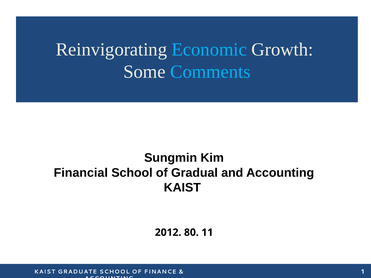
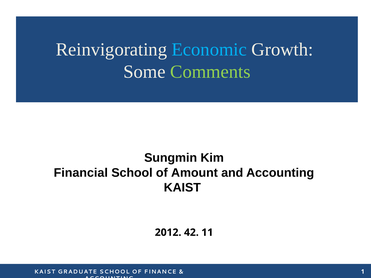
Comments colour: light blue -> light green
Gradual: Gradual -> Amount
80: 80 -> 42
